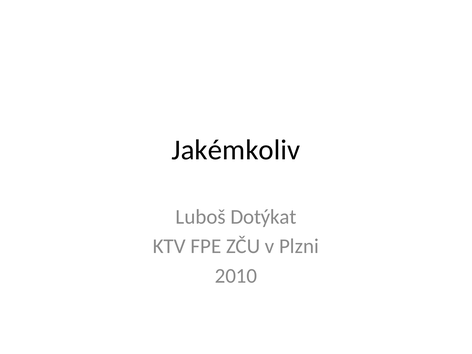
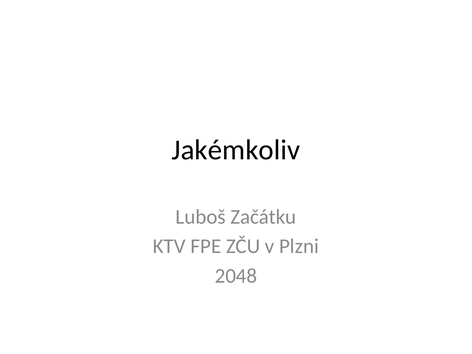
Dotýkat: Dotýkat -> Začátku
2010: 2010 -> 2048
